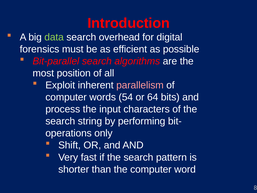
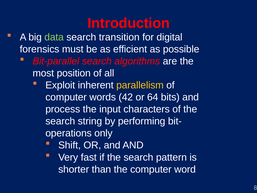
overhead: overhead -> transition
parallelism colour: pink -> yellow
54: 54 -> 42
